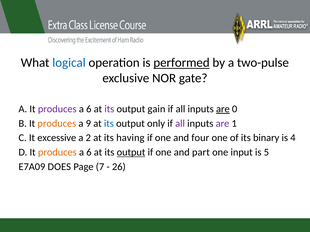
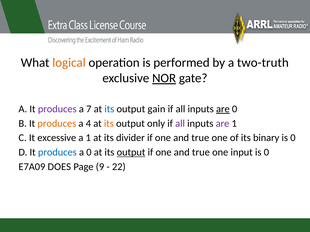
logical colour: blue -> orange
performed underline: present -> none
two-pulse: two-pulse -> two-truth
NOR underline: none -> present
6 at (89, 109): 6 -> 7
its at (109, 109) colour: purple -> blue
9: 9 -> 4
its at (109, 124) colour: blue -> orange
a 2: 2 -> 1
having: having -> divider
four at (200, 138): four -> true
4 at (293, 138): 4 -> 0
produces at (57, 153) colour: orange -> blue
6 at (89, 153): 6 -> 0
part at (201, 153): part -> true
input is 5: 5 -> 0
7: 7 -> 9
26: 26 -> 22
